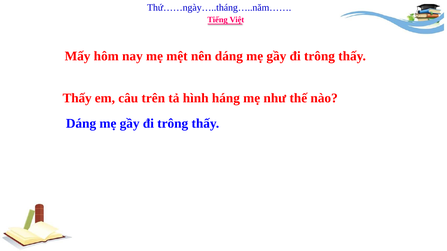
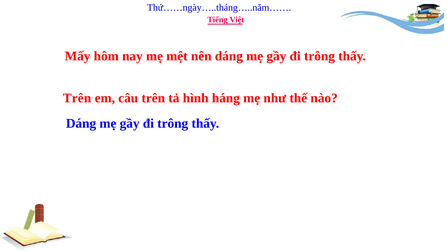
Thấy at (77, 98): Thấy -> Trên
